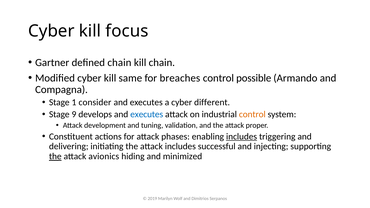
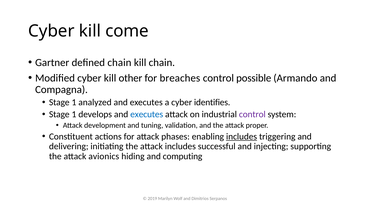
focus: focus -> come
same: same -> other
consider: consider -> analyzed
different: different -> identifies
9 at (74, 114): 9 -> 1
control at (252, 114) colour: orange -> purple
the at (55, 157) underline: present -> none
minimized: minimized -> computing
